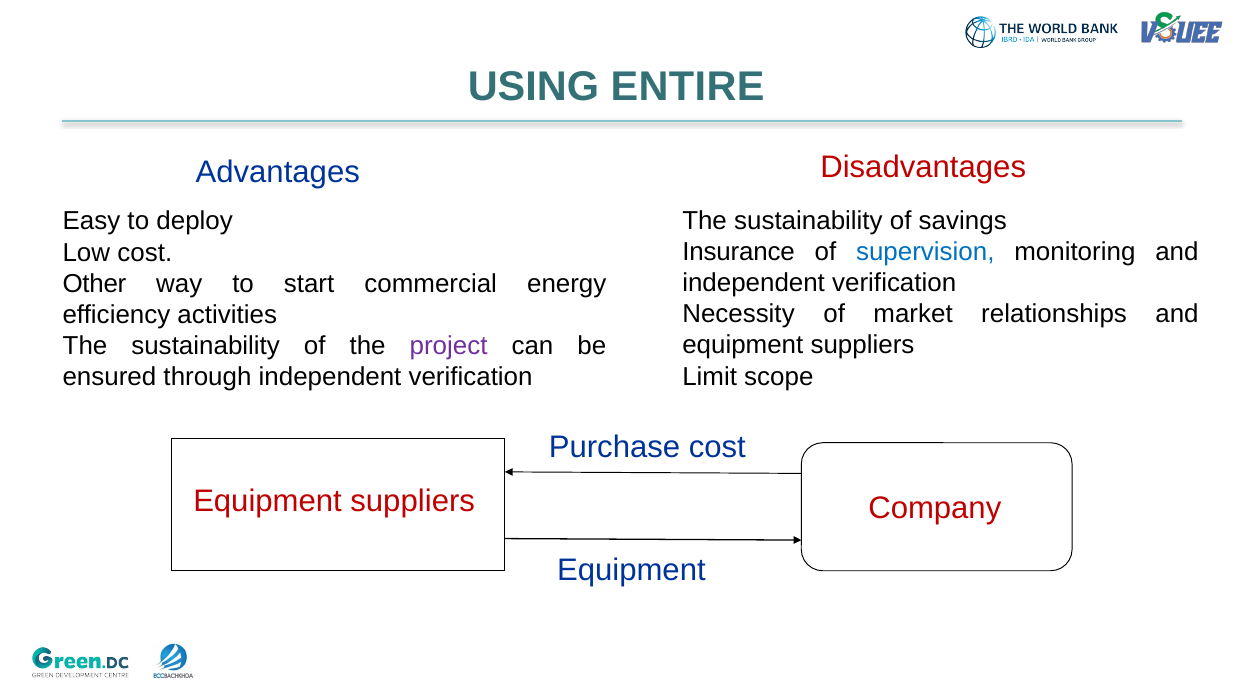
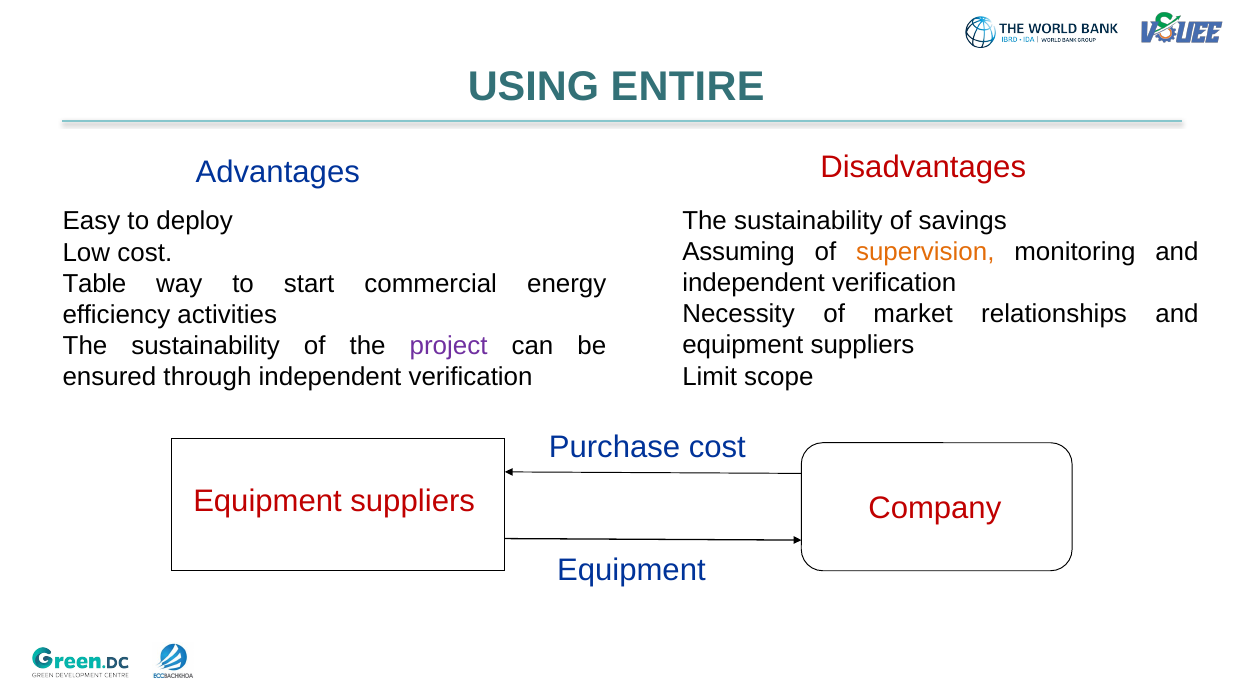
Insurance: Insurance -> Assuming
supervision colour: blue -> orange
Other: Other -> Table
